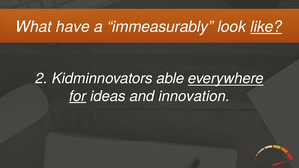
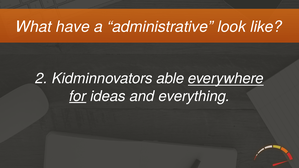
immeasurably: immeasurably -> administrative
like underline: present -> none
innovation: innovation -> everything
